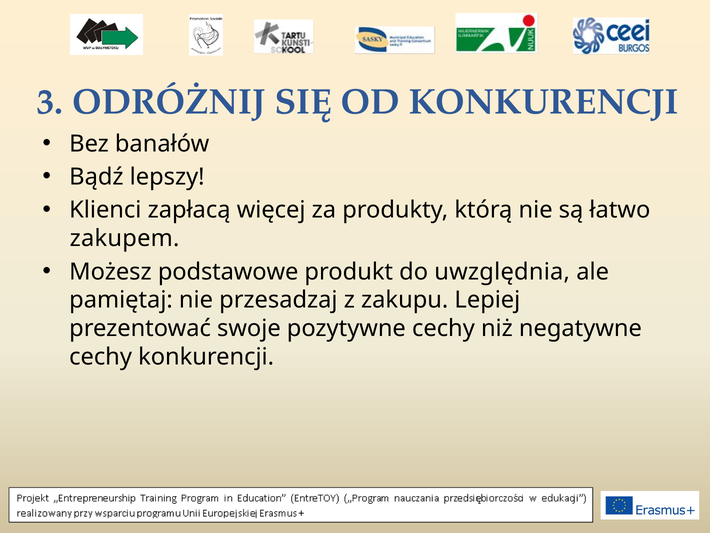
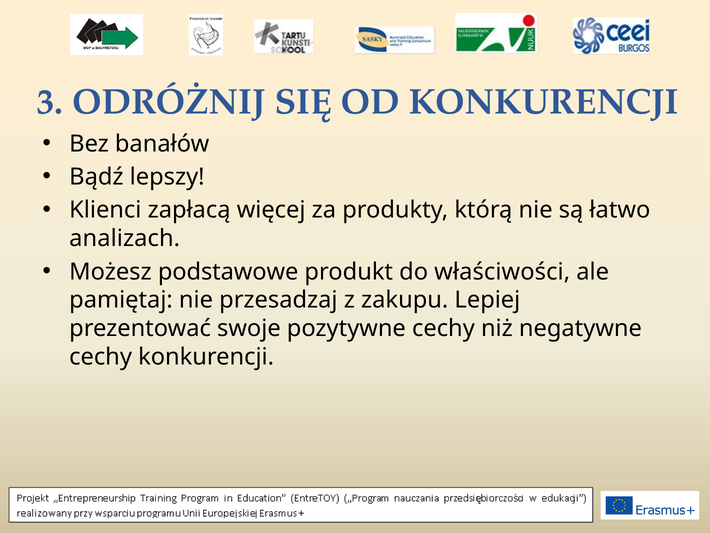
zakupem: zakupem -> analizach
uwzględnia: uwzględnia -> właściwości
